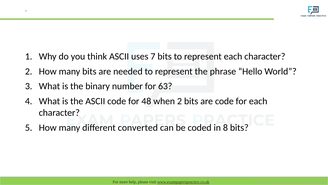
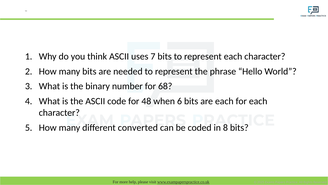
63: 63 -> 68
when 2: 2 -> 6
are code: code -> each
